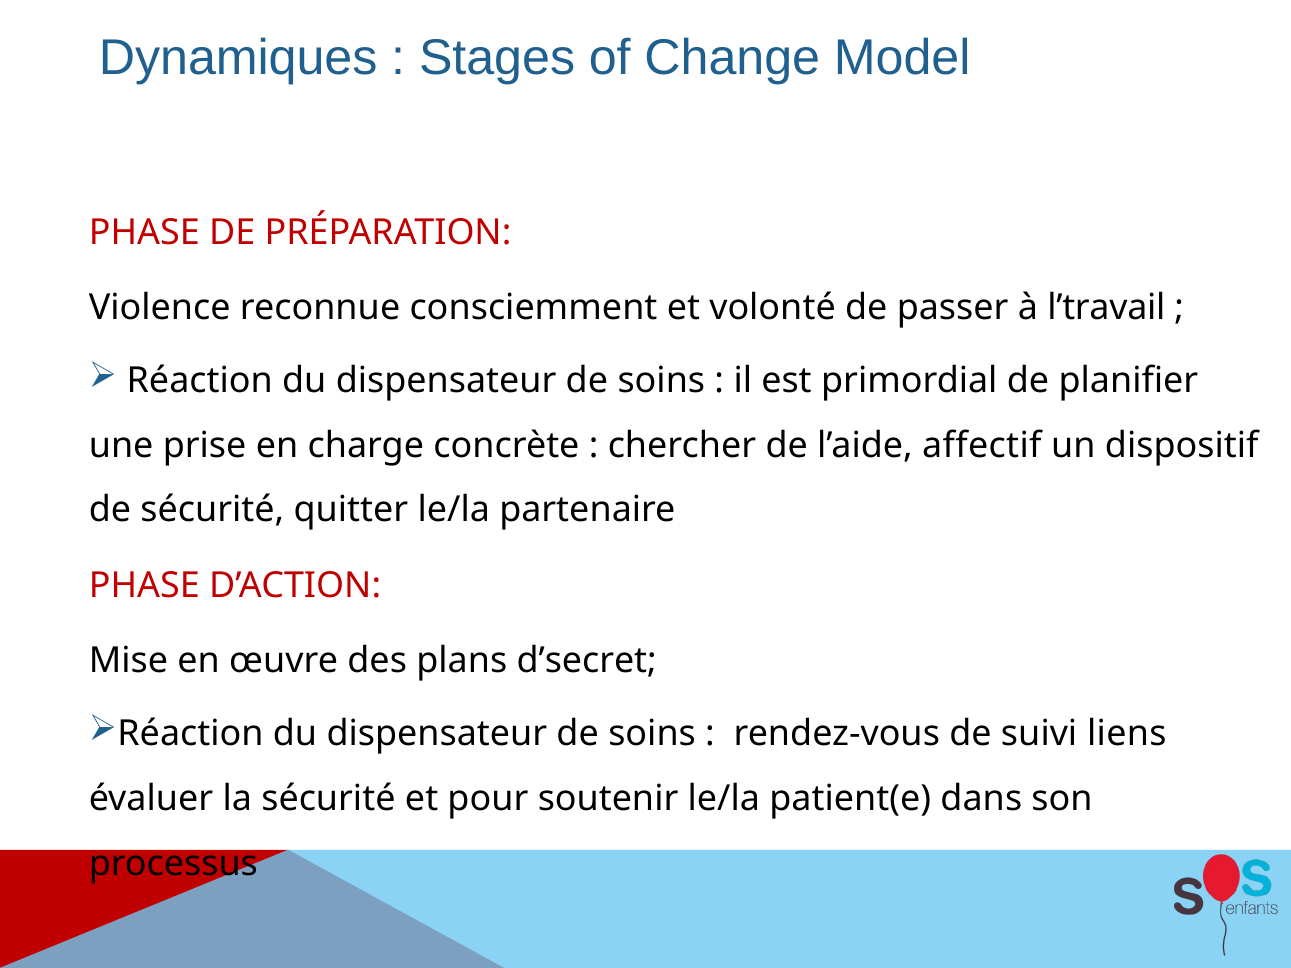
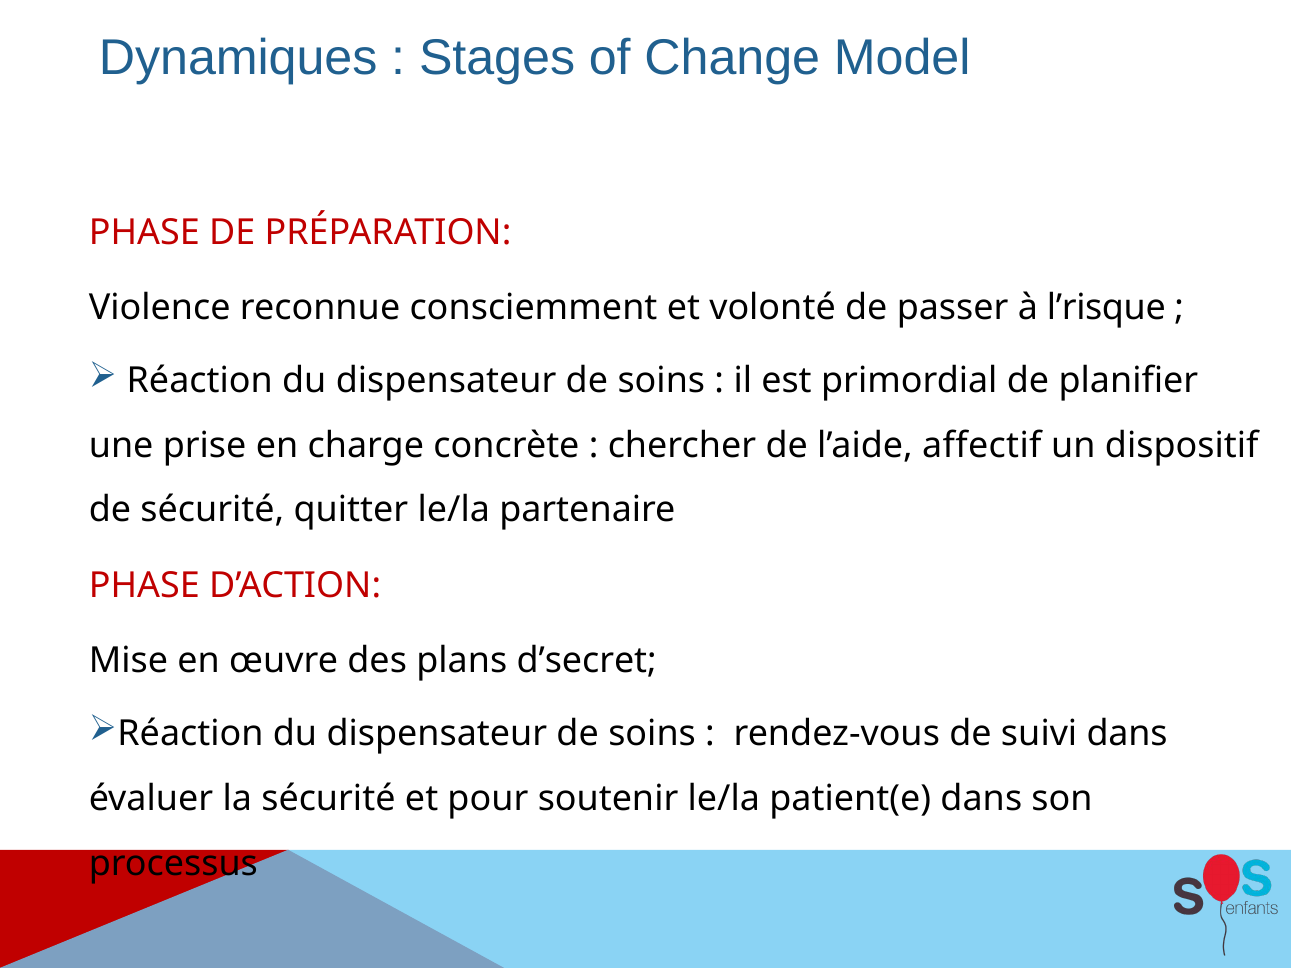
l’travail: l’travail -> l’risque
suivi liens: liens -> dans
